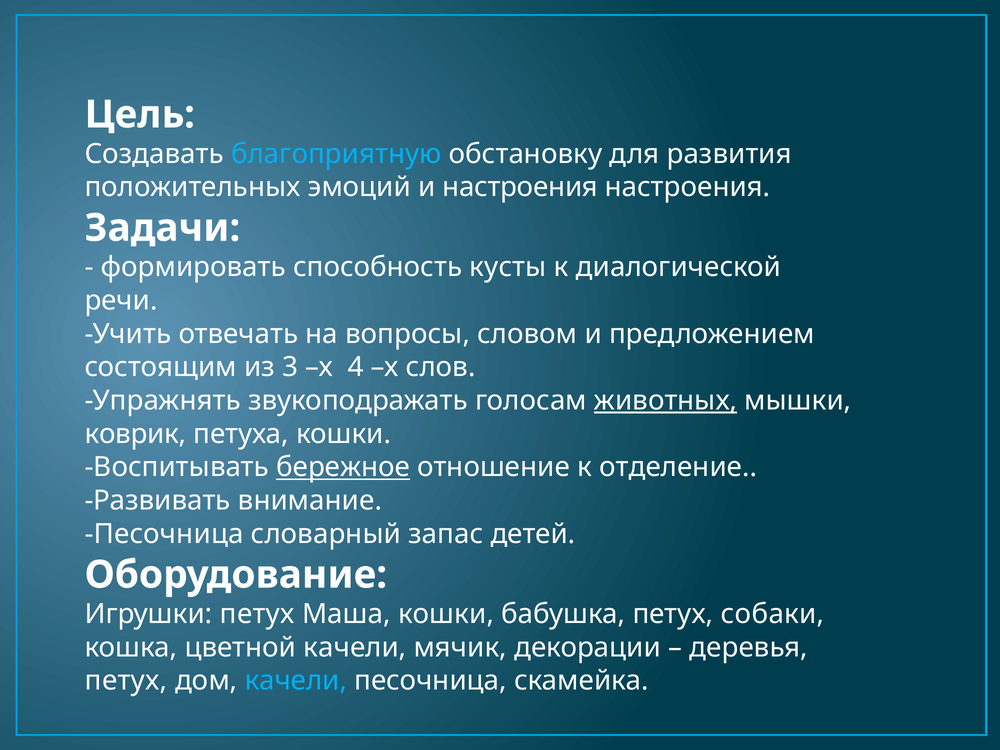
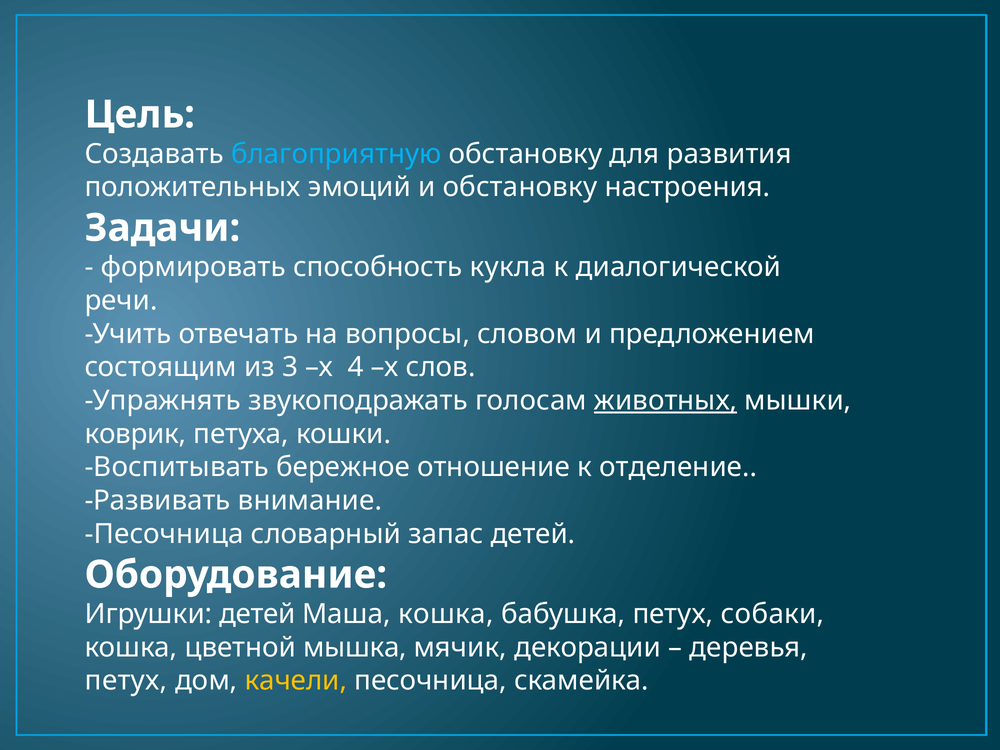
и настроения: настроения -> обстановку
кусты: кусты -> кукла
бережное underline: present -> none
Игрушки петух: петух -> детей
Маша кошки: кошки -> кошка
цветной качели: качели -> мышка
качели at (296, 681) colour: light blue -> yellow
